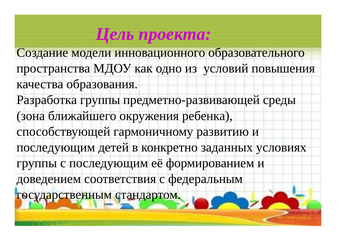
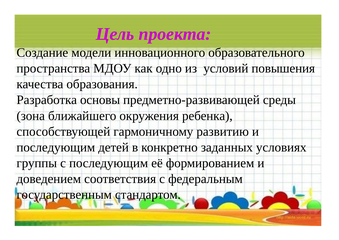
Разработка группы: группы -> основы
